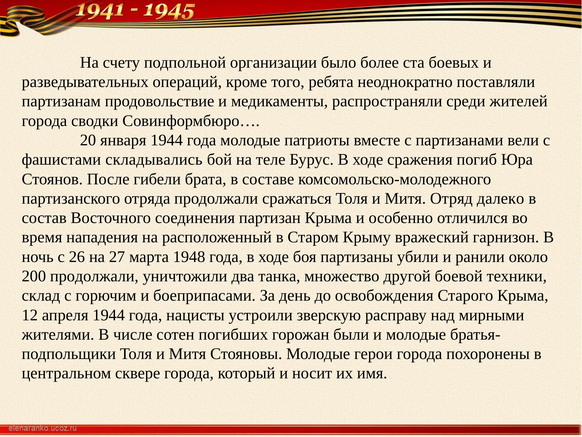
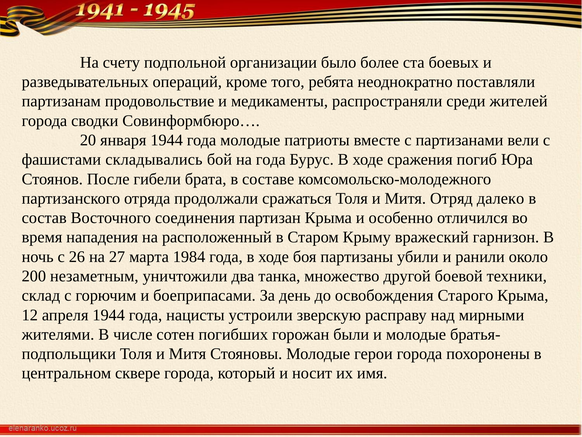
на теле: теле -> года
1948: 1948 -> 1984
200 продолжали: продолжали -> незаметным
